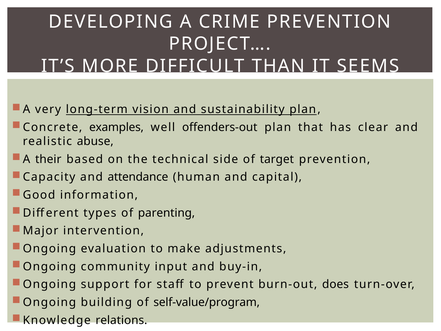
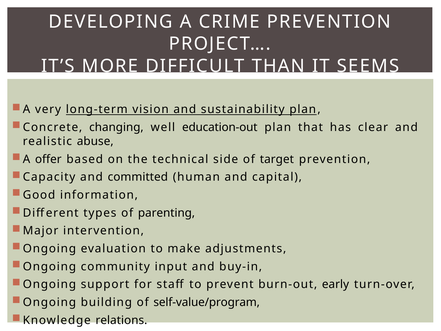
examples: examples -> changing
offenders-out: offenders-out -> education-out
their: their -> offer
attendance: attendance -> committed
does: does -> early
